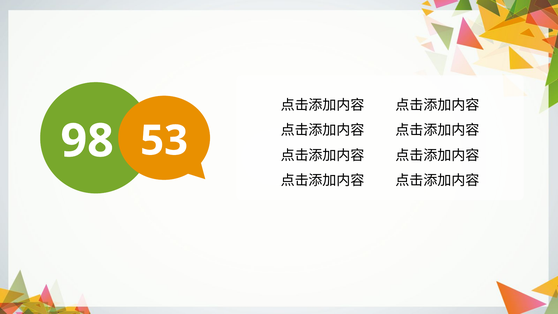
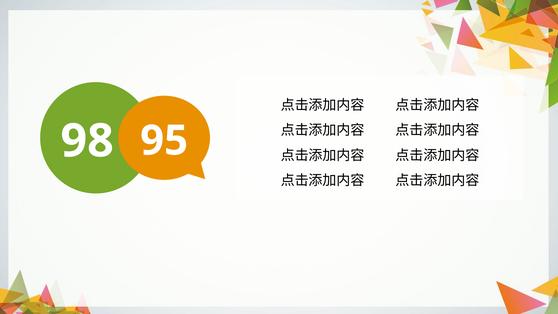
53: 53 -> 95
